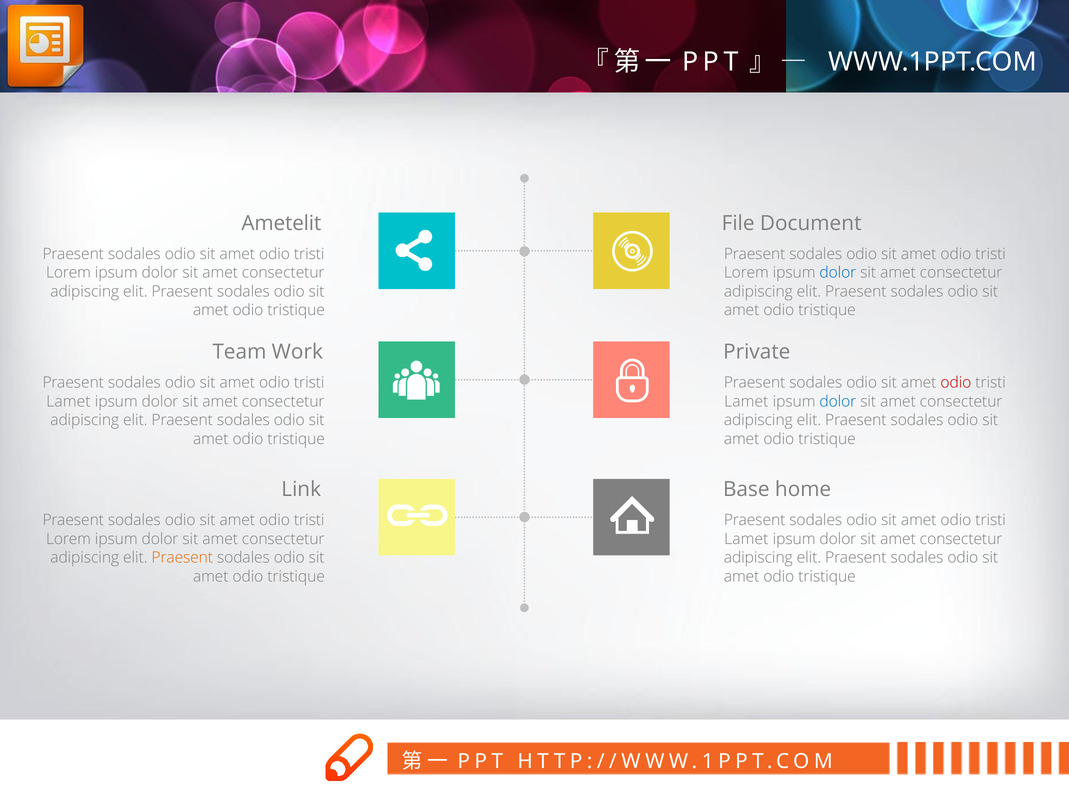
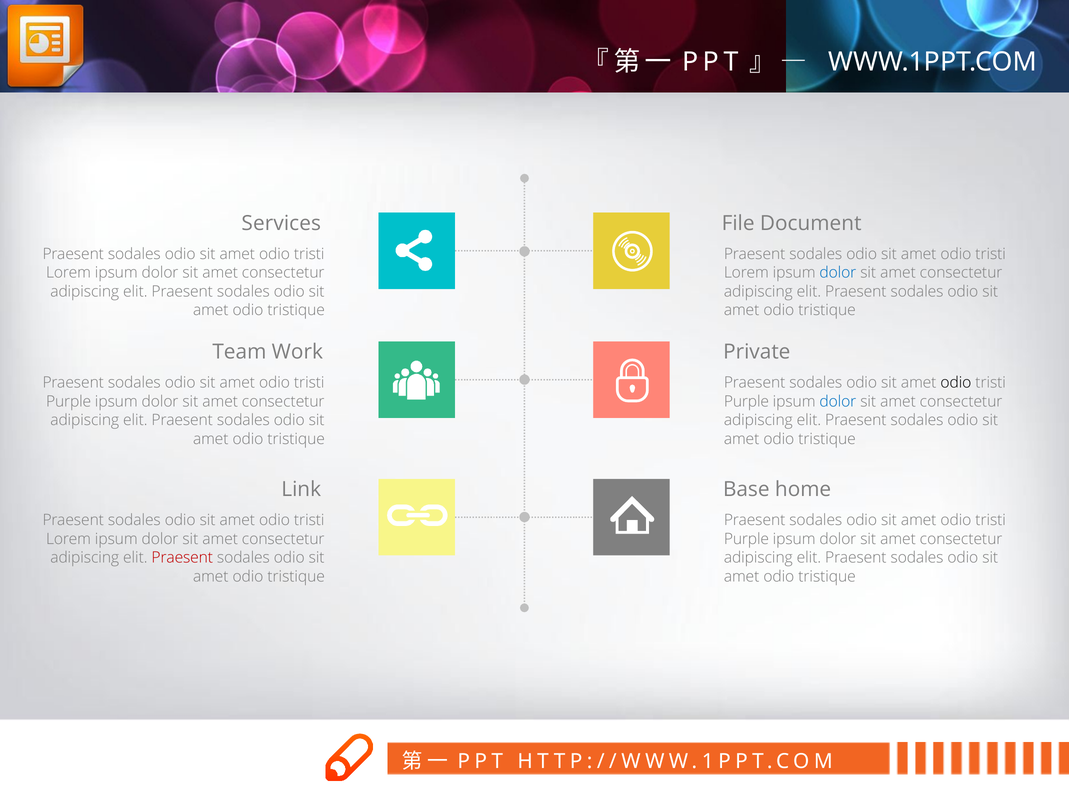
Ametelit: Ametelit -> Services
odio at (956, 383) colour: red -> black
Lamet at (68, 401): Lamet -> Purple
Lamet at (746, 401): Lamet -> Purple
Lamet at (746, 539): Lamet -> Purple
Praesent at (182, 558) colour: orange -> red
